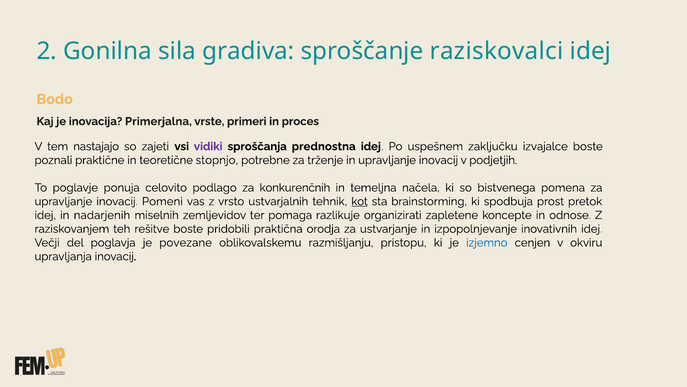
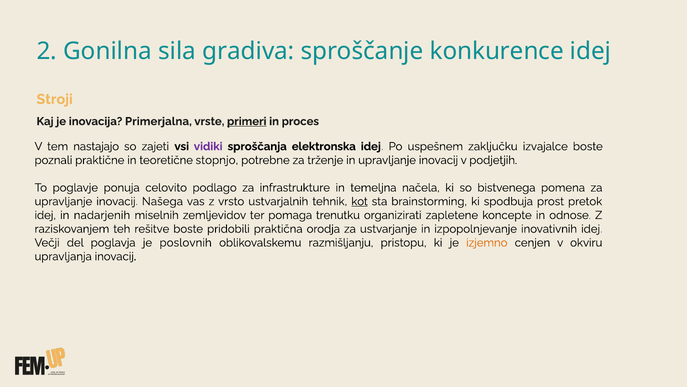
raziskovalci: raziskovalci -> konkurence
Bodo: Bodo -> Stroji
primeri underline: none -> present
prednostna: prednostna -> elektronska
konkurenčnih: konkurenčnih -> infrastrukture
Pomeni: Pomeni -> Našega
razlikuje: razlikuje -> trenutku
povezane: povezane -> poslovnih
izjemno colour: blue -> orange
